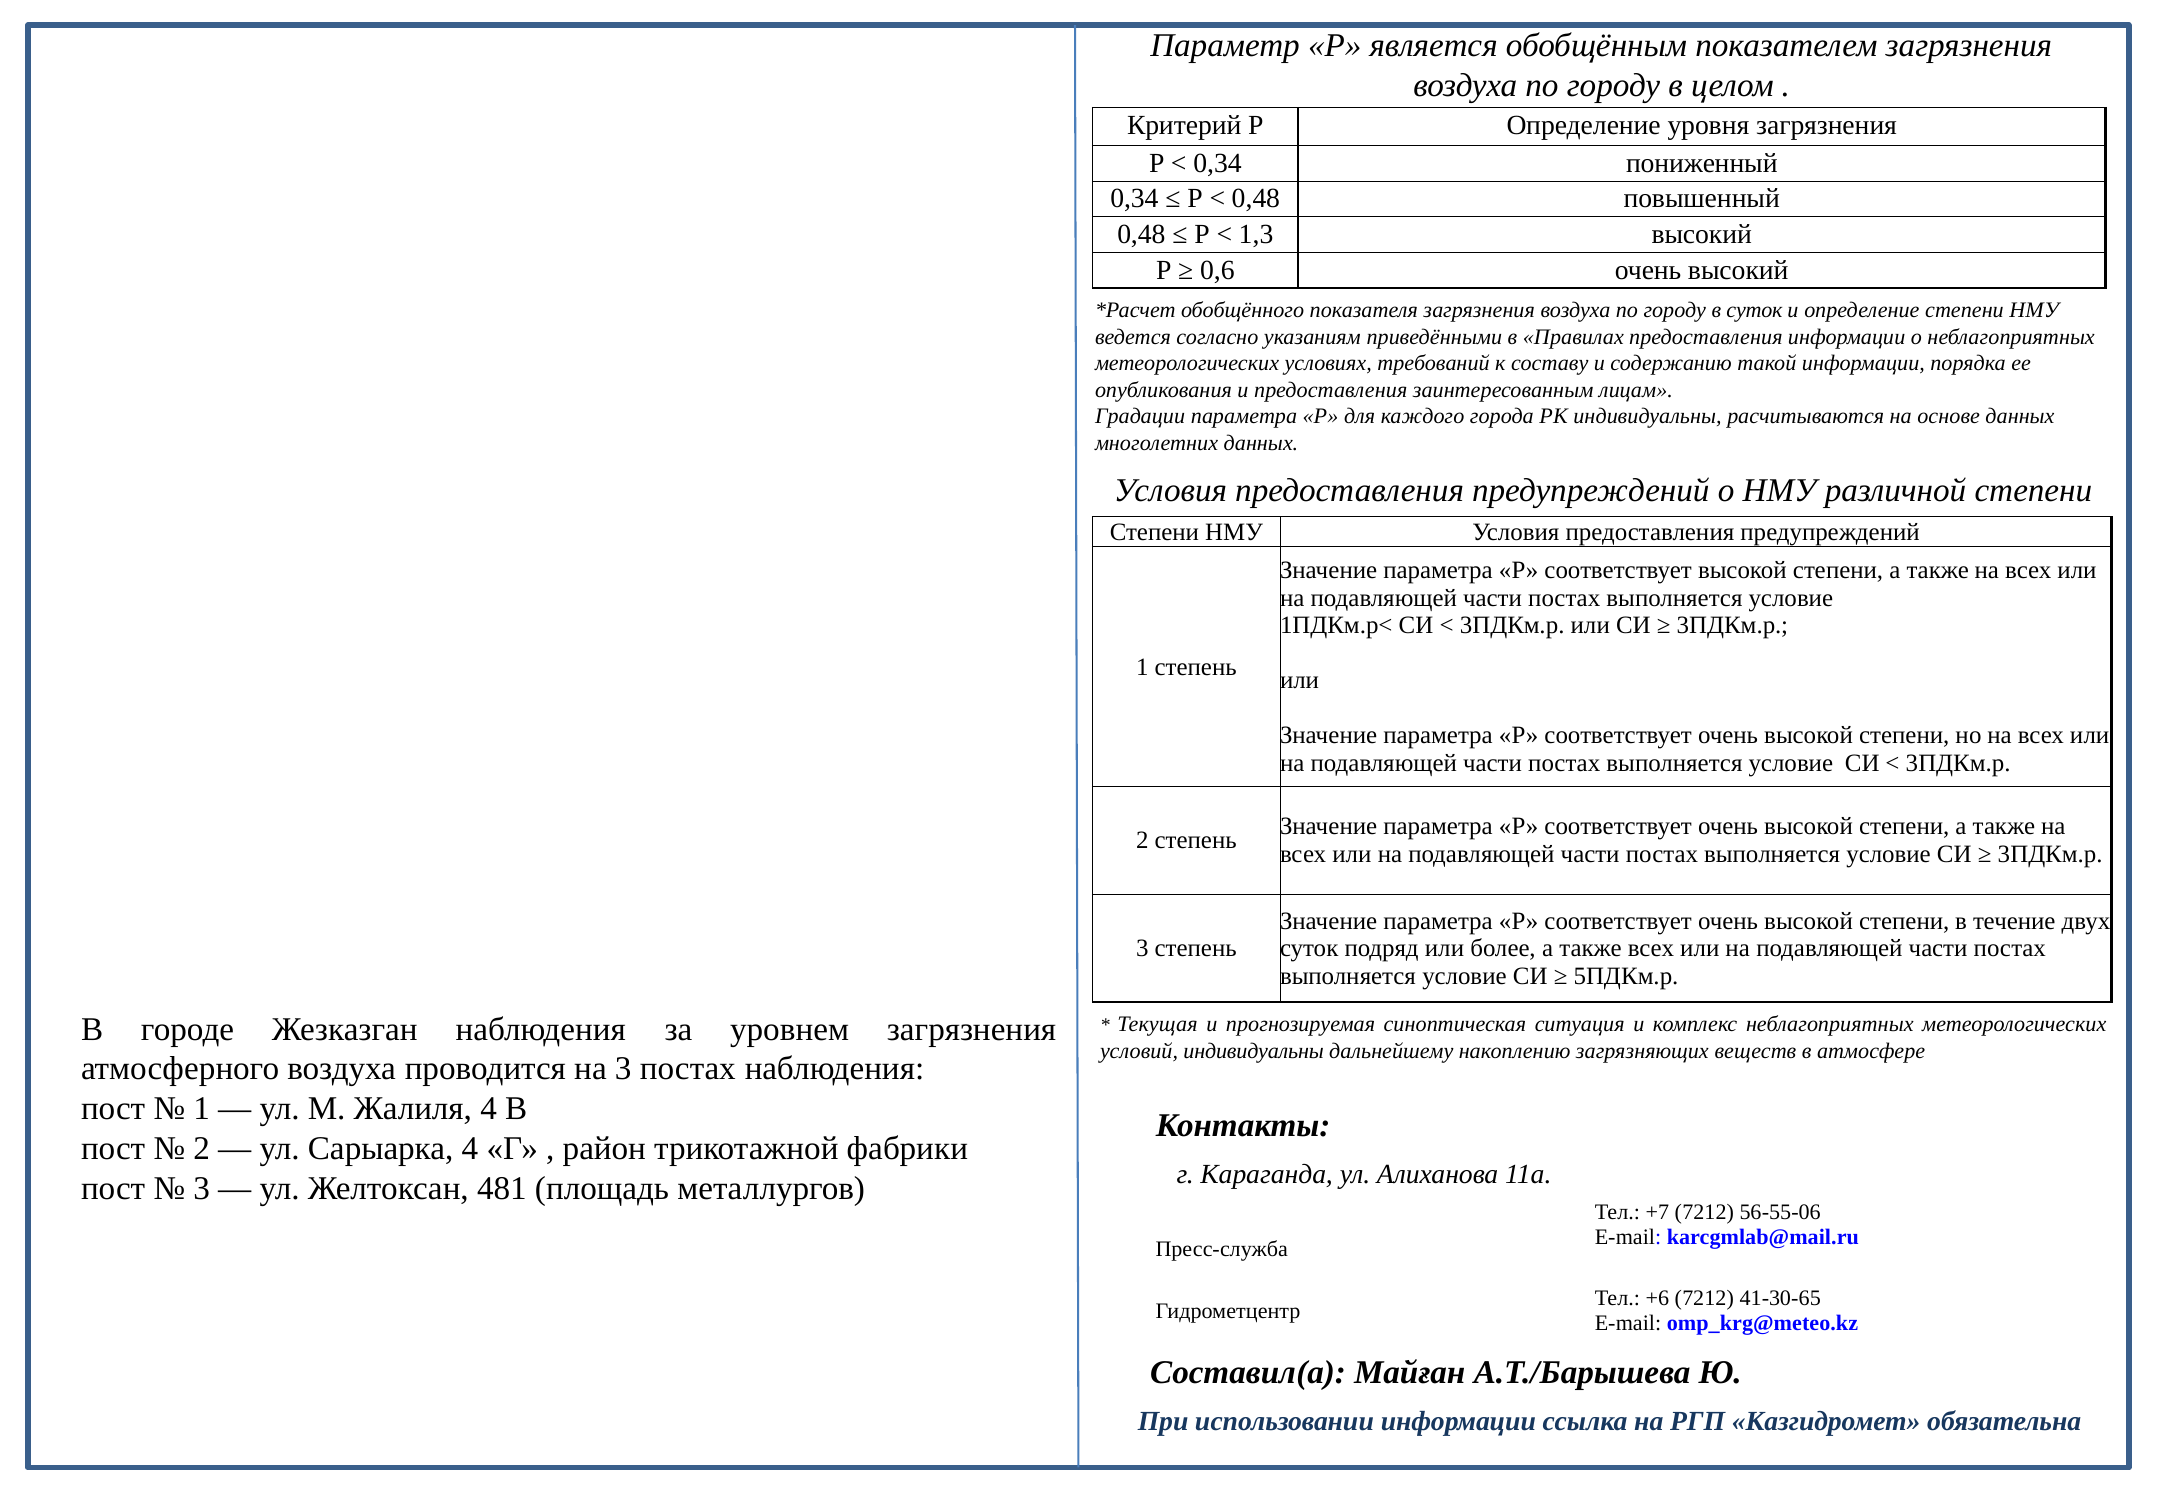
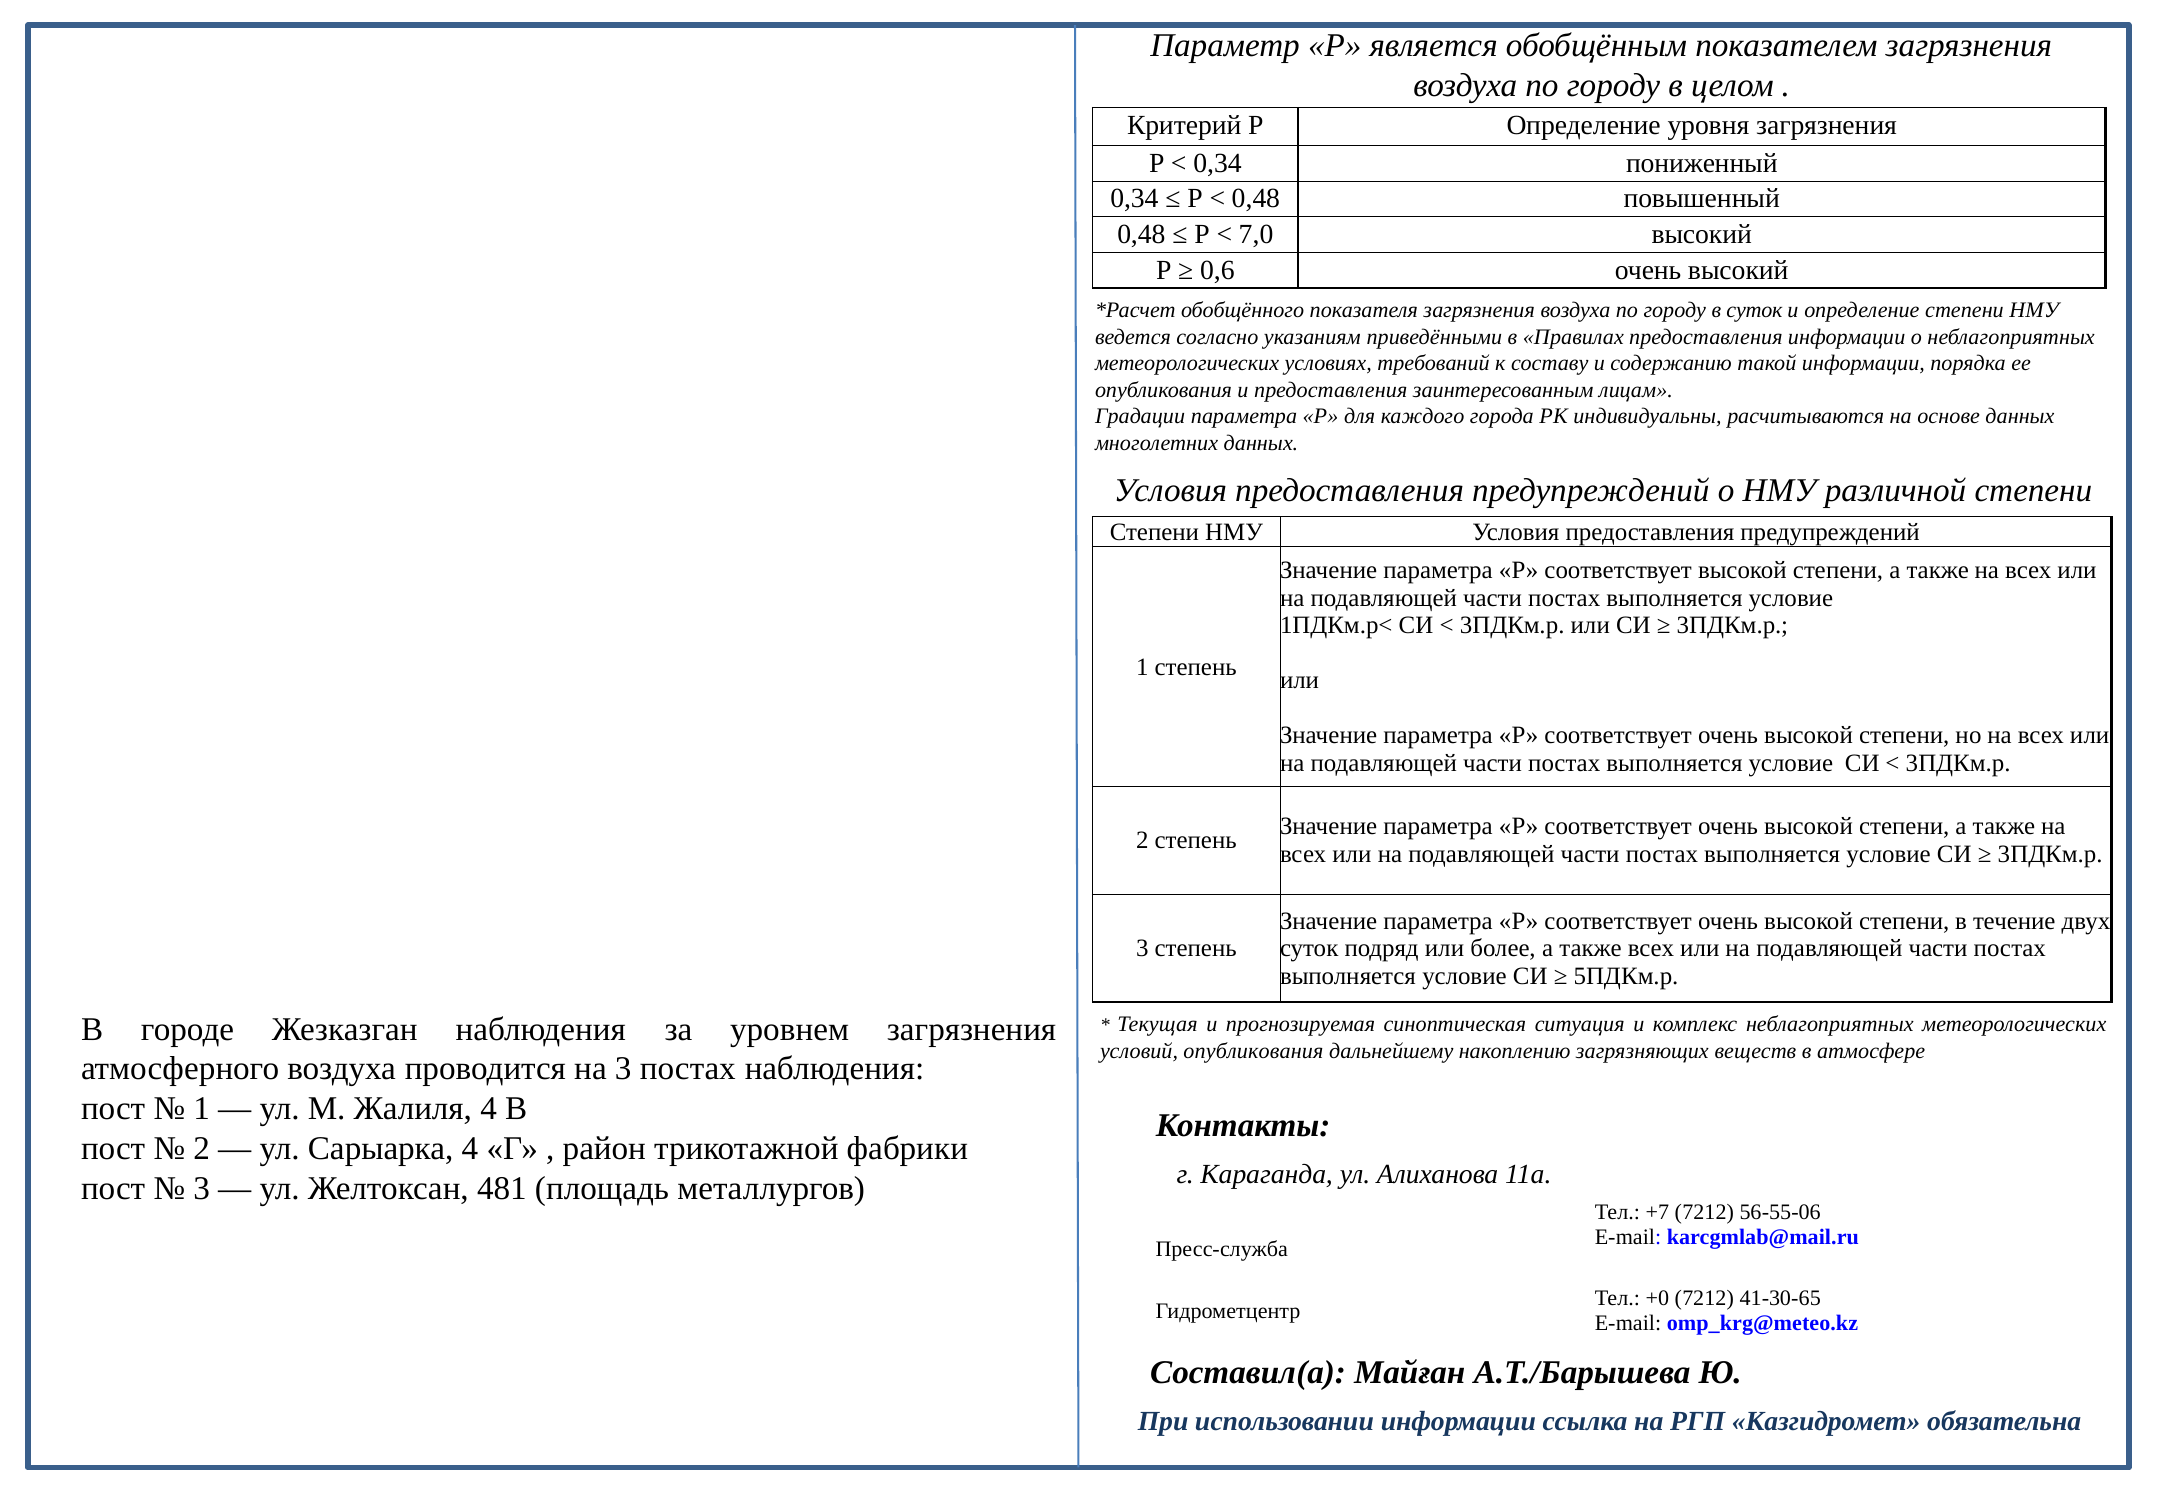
1,3: 1,3 -> 7,0
условий индивидуальны: индивидуальны -> опубликования
+6: +6 -> +0
